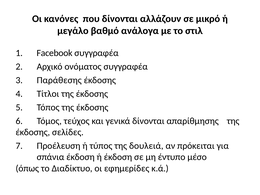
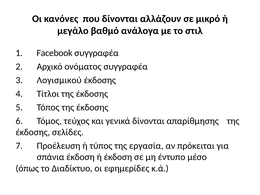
Παράθεσης: Παράθεσης -> Λογισμικού
δουλειά: δουλειά -> εργασία
